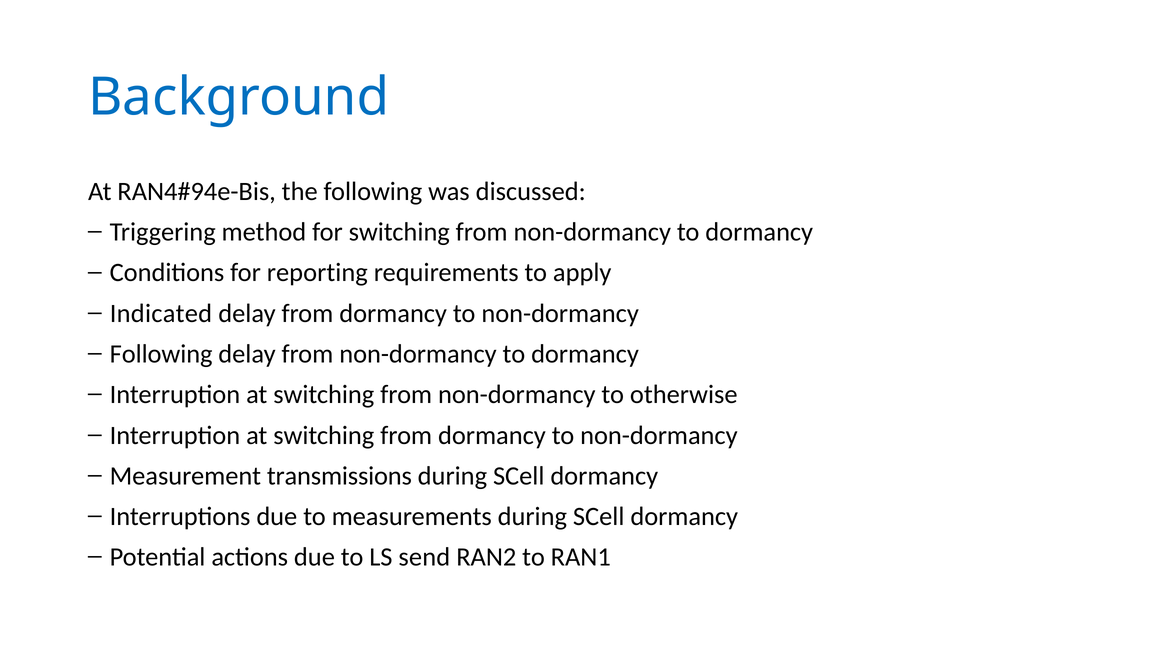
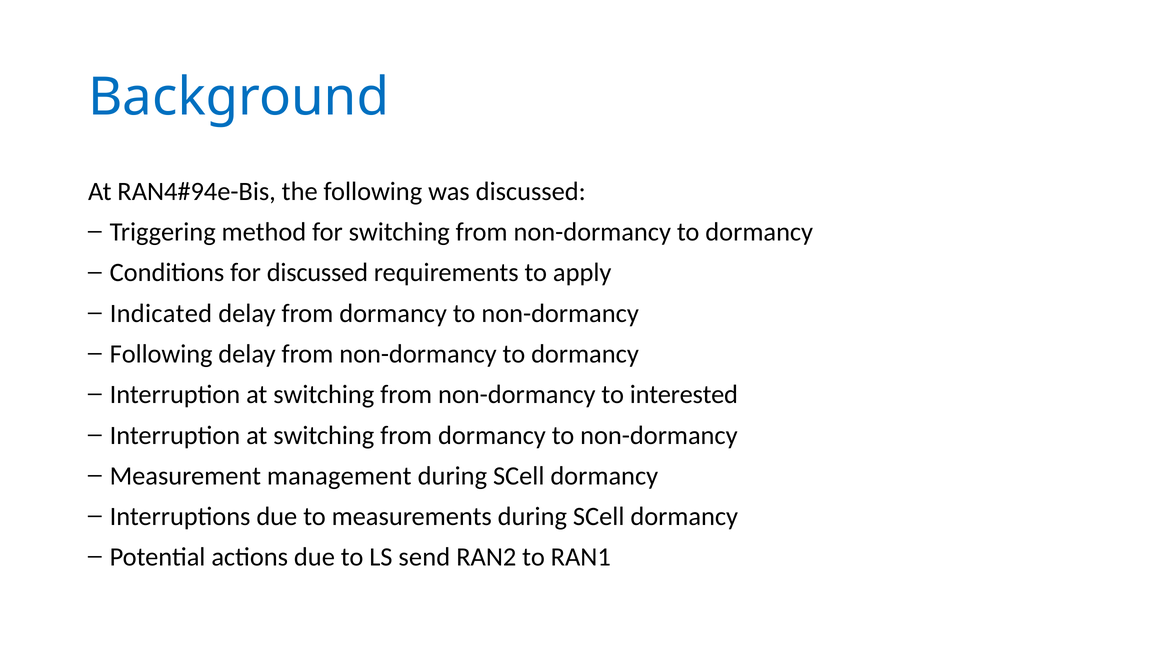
for reporting: reporting -> discussed
otherwise: otherwise -> interested
transmissions: transmissions -> management
